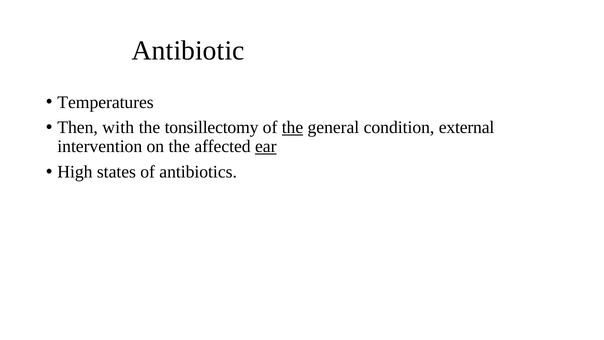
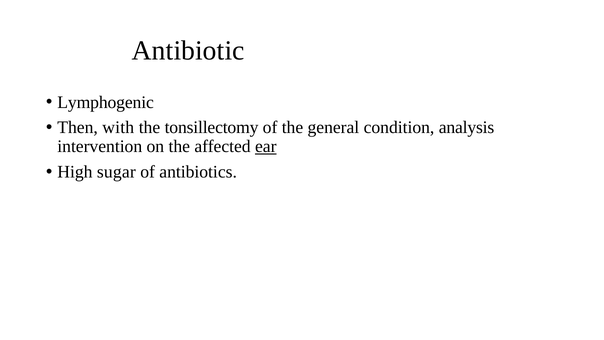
Temperatures: Temperatures -> Lymphogenic
the at (292, 127) underline: present -> none
external: external -> analysis
states: states -> sugar
